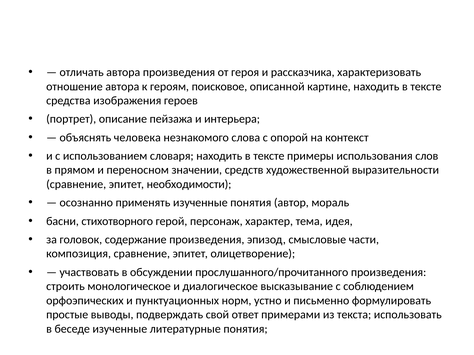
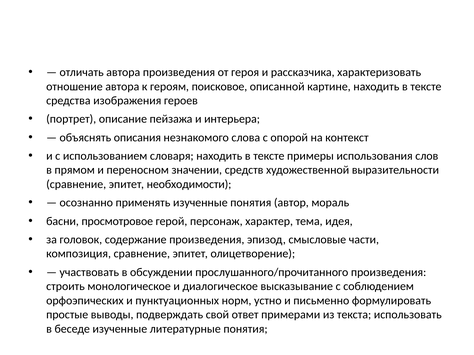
человека: человека -> описания
стихотворного: стихотворного -> просмотровое
